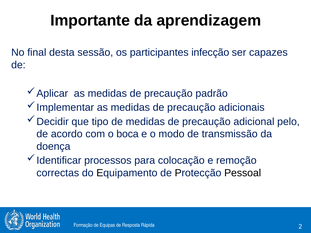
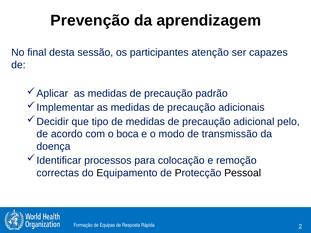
Importante: Importante -> Prevenção
infecção: infecção -> atenção
